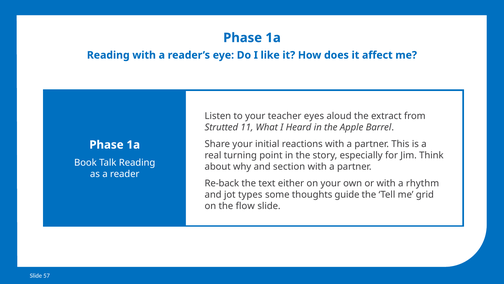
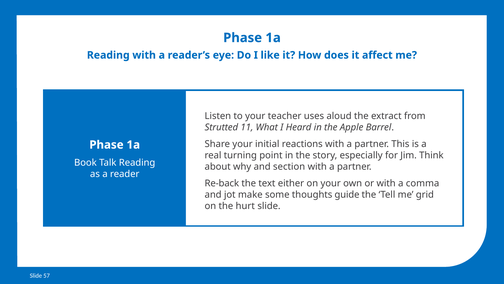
eyes: eyes -> uses
rhythm: rhythm -> comma
types: types -> make
flow: flow -> hurt
